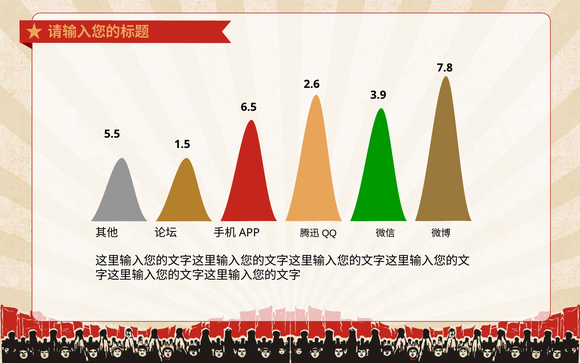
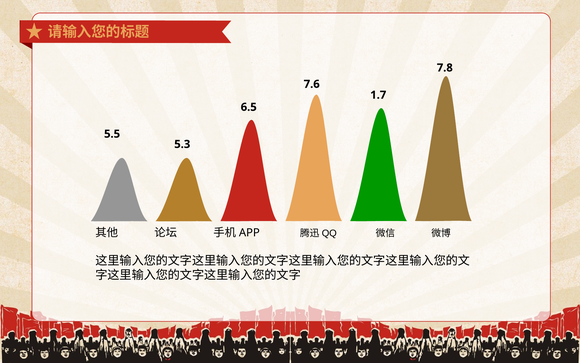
2.6: 2.6 -> 7.6
3.9: 3.9 -> 1.7
1.5: 1.5 -> 5.3
